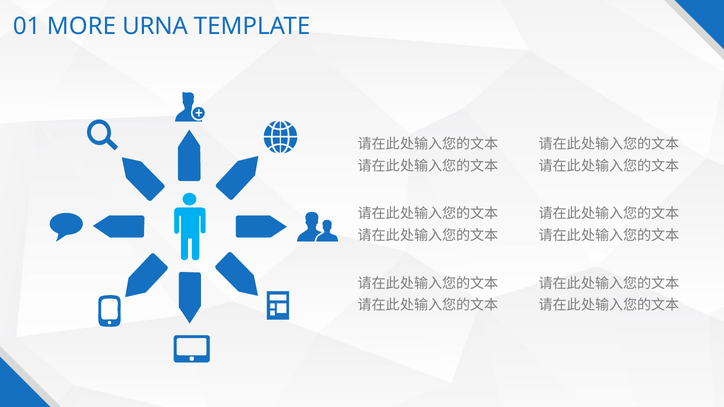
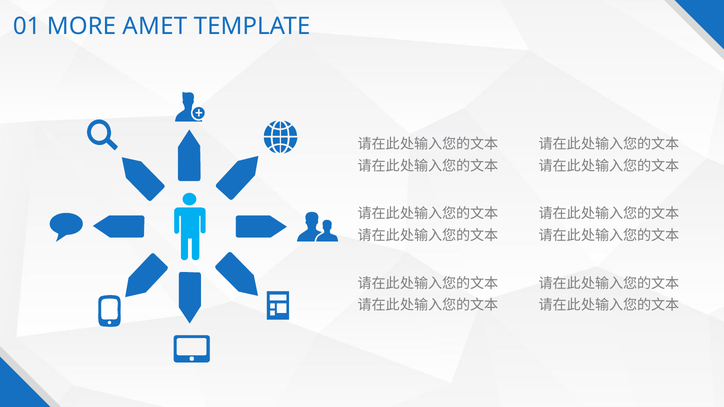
URNA: URNA -> AMET
